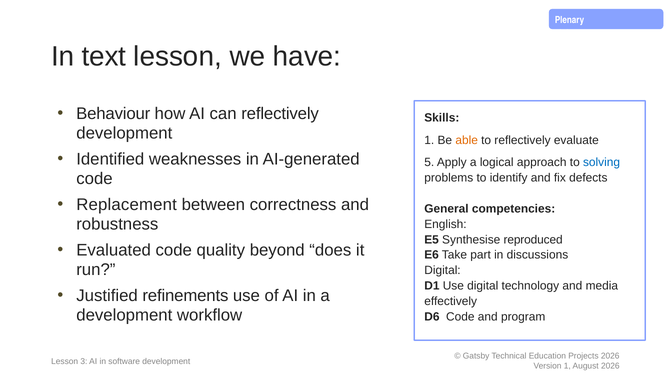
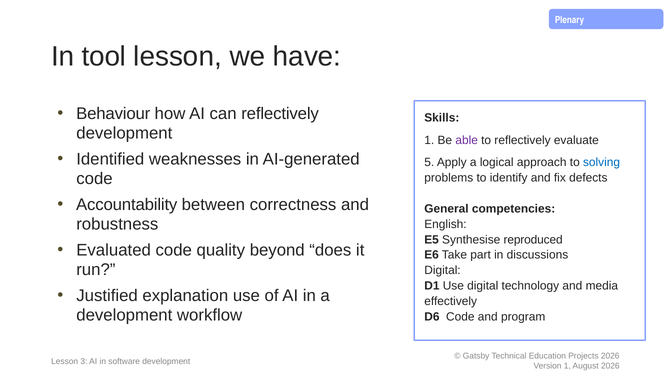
In text: text -> tool
able colour: orange -> purple
Replacement: Replacement -> Accountability
refinements: refinements -> explanation
